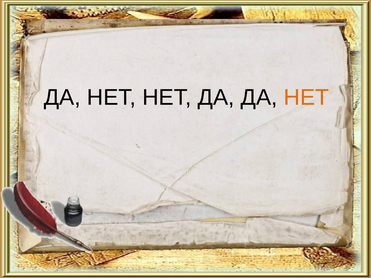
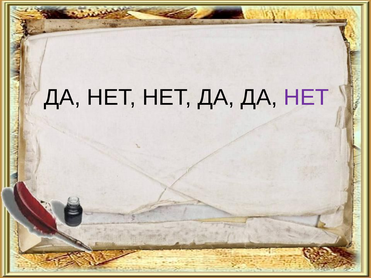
НЕТ at (306, 97) colour: orange -> purple
